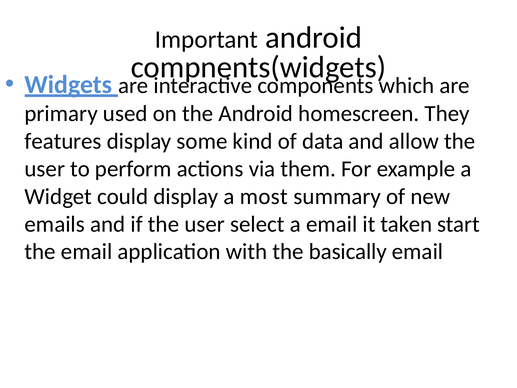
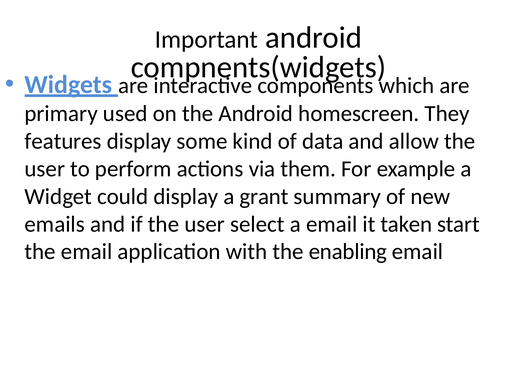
most: most -> grant
basically: basically -> enabling
